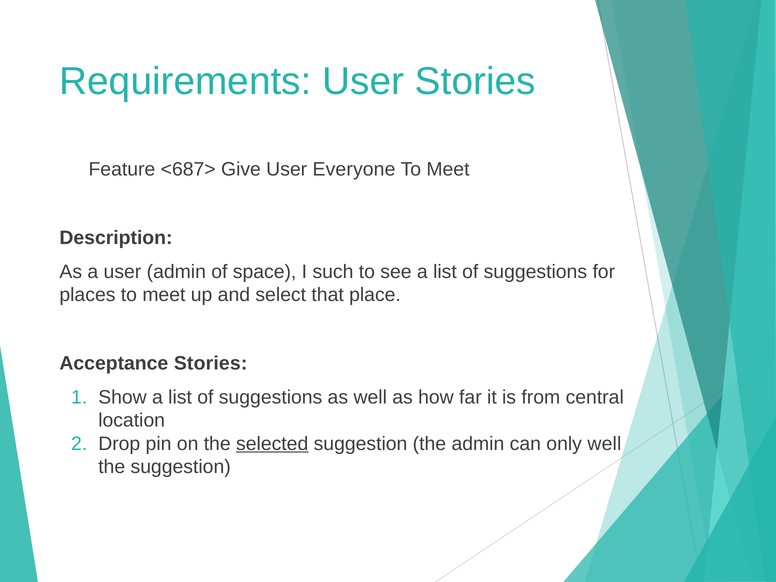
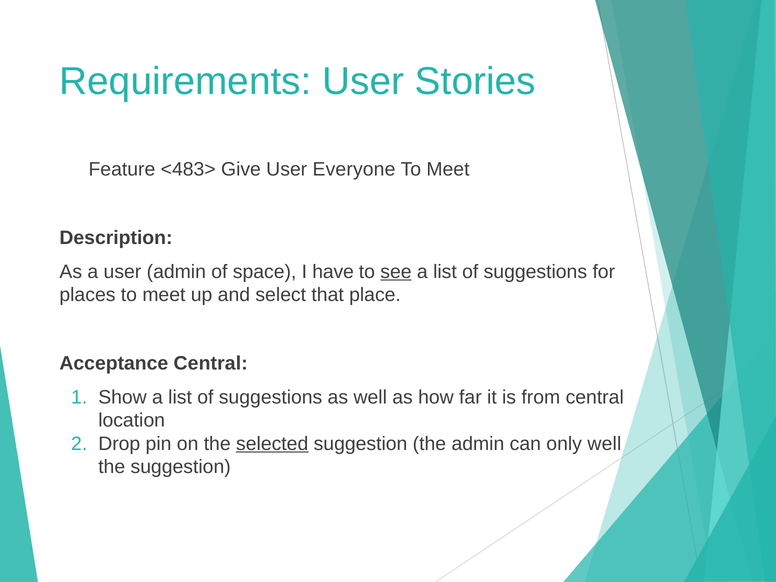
<687>: <687> -> <483>
such: such -> have
see underline: none -> present
Acceptance Stories: Stories -> Central
